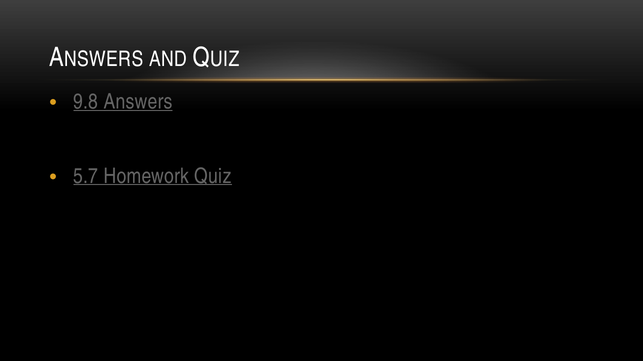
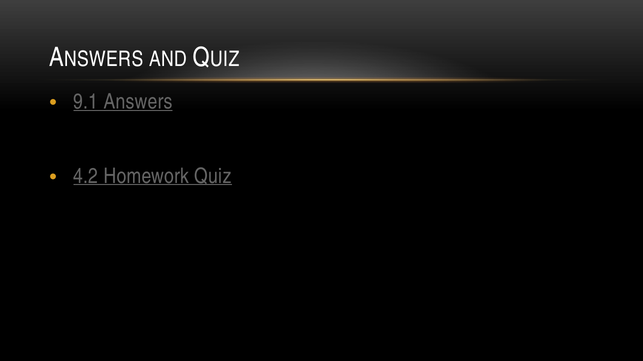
9.8: 9.8 -> 9.1
5.7: 5.7 -> 4.2
